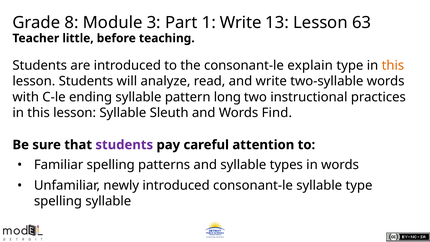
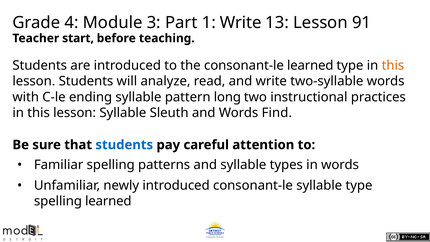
8: 8 -> 4
63: 63 -> 91
little: little -> start
consonant-le explain: explain -> learned
students at (124, 145) colour: purple -> blue
spelling syllable: syllable -> learned
